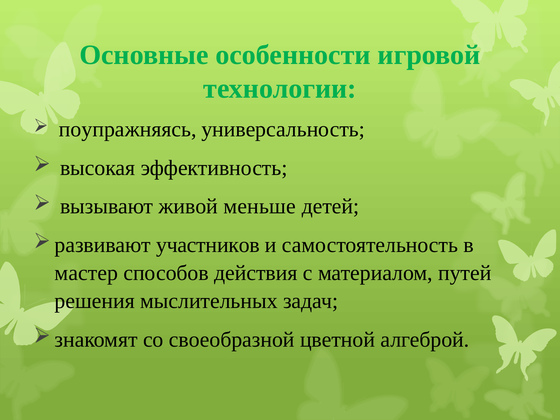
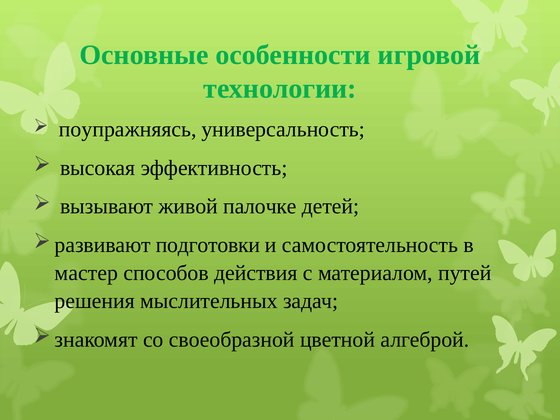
меньше: меньше -> палочке
участников: участников -> подготовки
